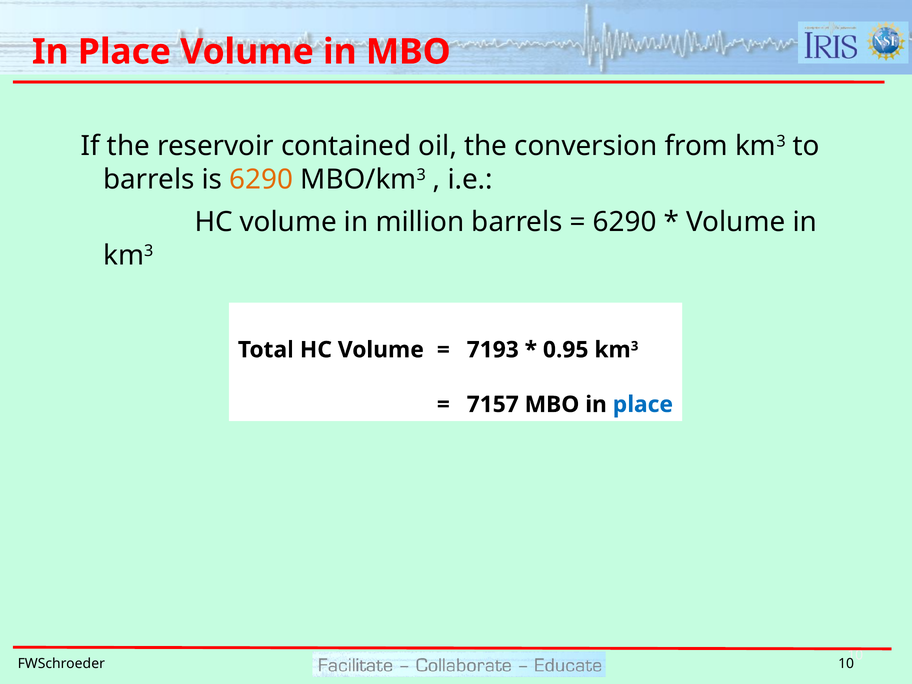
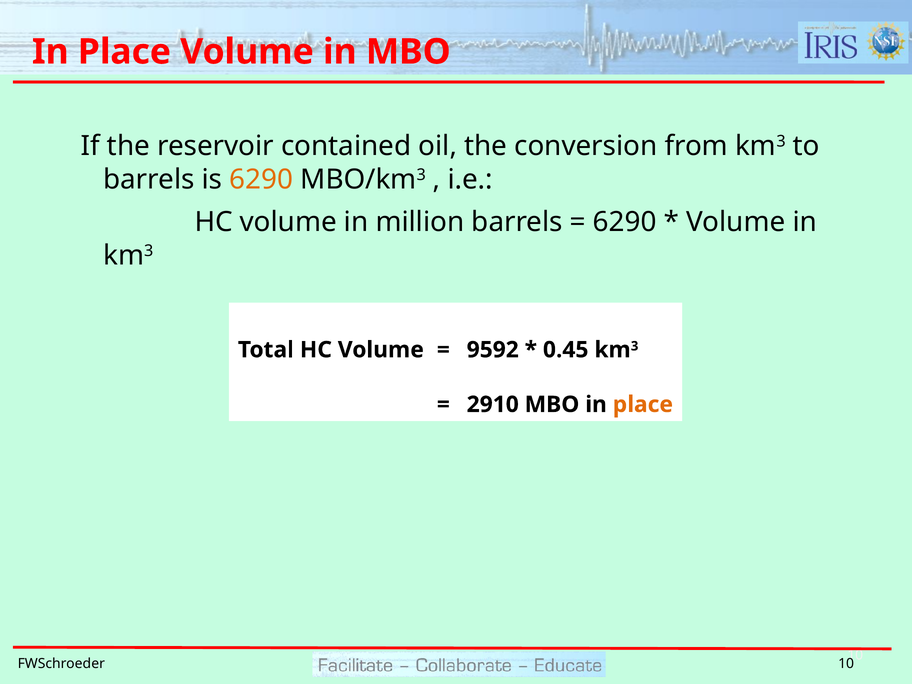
7193: 7193 -> 9592
0.95: 0.95 -> 0.45
7157: 7157 -> 2910
place at (643, 404) colour: blue -> orange
